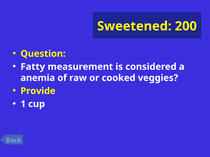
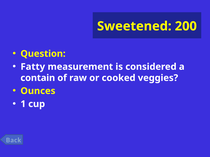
anemia: anemia -> contain
Provide: Provide -> Ounces
